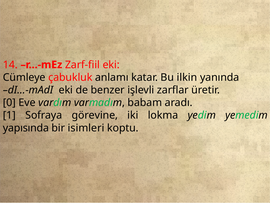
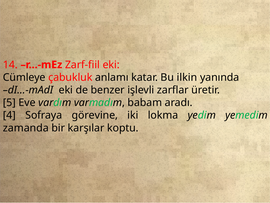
0: 0 -> 5
1: 1 -> 4
yapısında: yapısında -> zamanda
isimleri: isimleri -> karşılar
